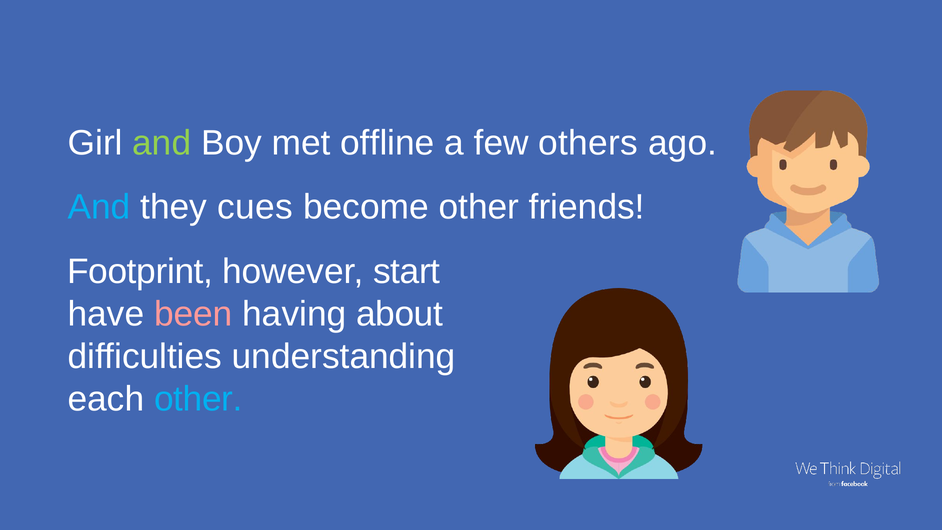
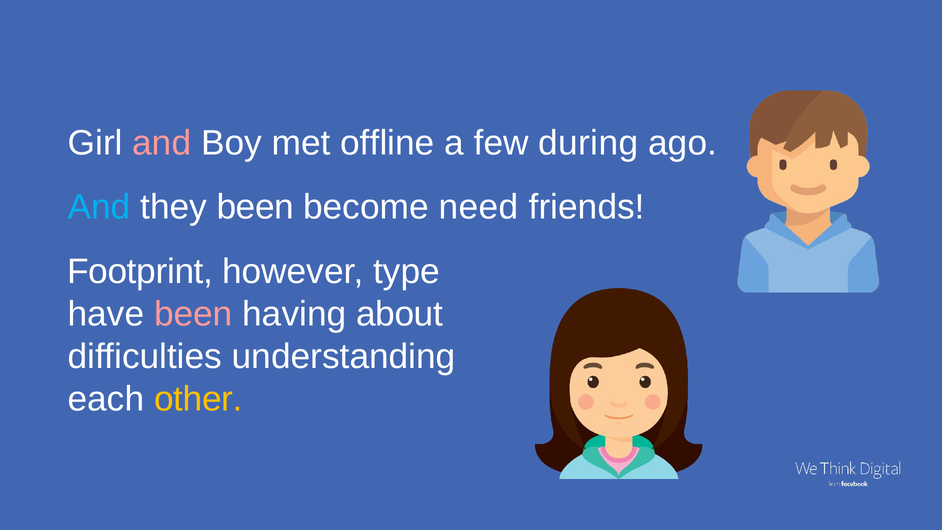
and at (162, 143) colour: light green -> pink
others: others -> during
they cues: cues -> been
become other: other -> need
start: start -> type
other at (198, 399) colour: light blue -> yellow
